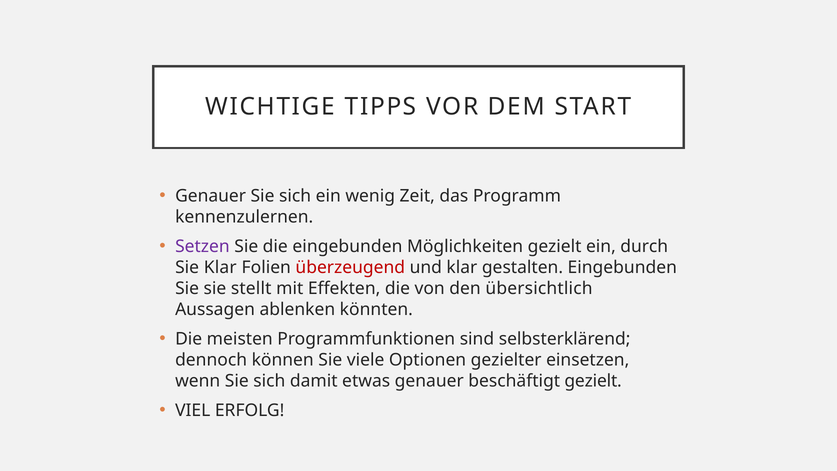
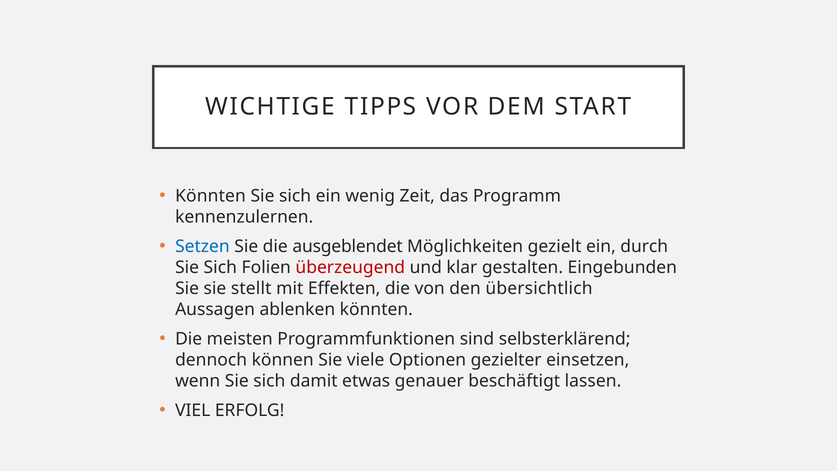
Genauer at (211, 196): Genauer -> Könnten
Setzen colour: purple -> blue
die eingebunden: eingebunden -> ausgeblendet
Klar at (220, 267): Klar -> Sich
beschäftigt gezielt: gezielt -> lassen
